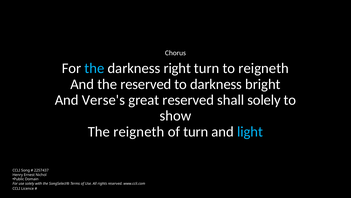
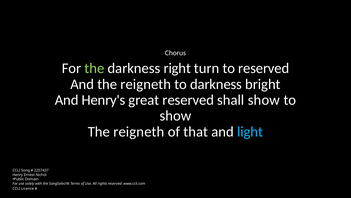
the at (94, 68) colour: light blue -> light green
to reigneth: reigneth -> reserved
And the reserved: reserved -> reigneth
Verse's: Verse's -> Henry's
shall solely: solely -> show
of turn: turn -> that
